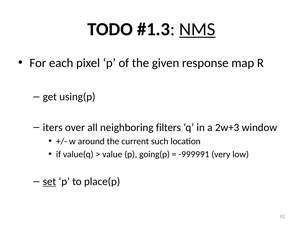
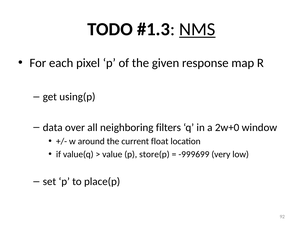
iters: iters -> data
2w+3: 2w+3 -> 2w+0
such: such -> float
going(p: going(p -> store(p
-999991: -999991 -> -999699
set underline: present -> none
